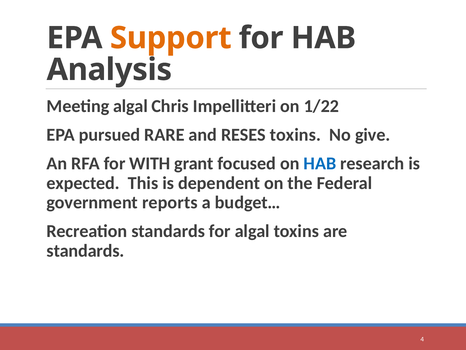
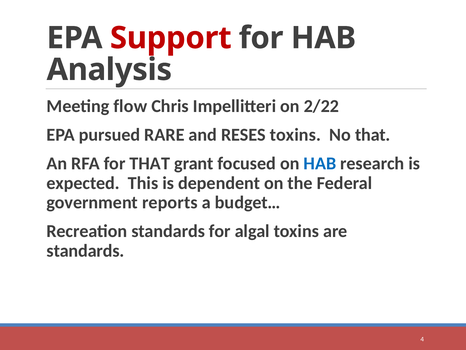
Support colour: orange -> red
Meeting algal: algal -> flow
1/22: 1/22 -> 2/22
No give: give -> that
for WITH: WITH -> THAT
